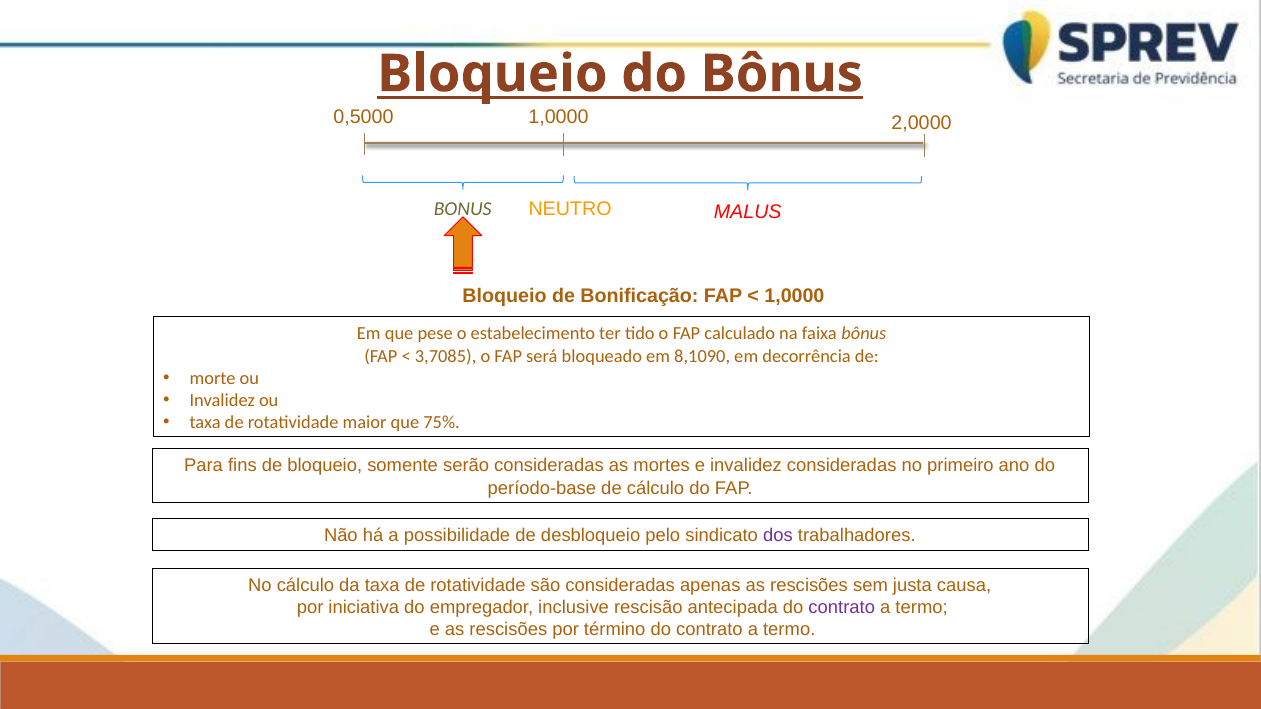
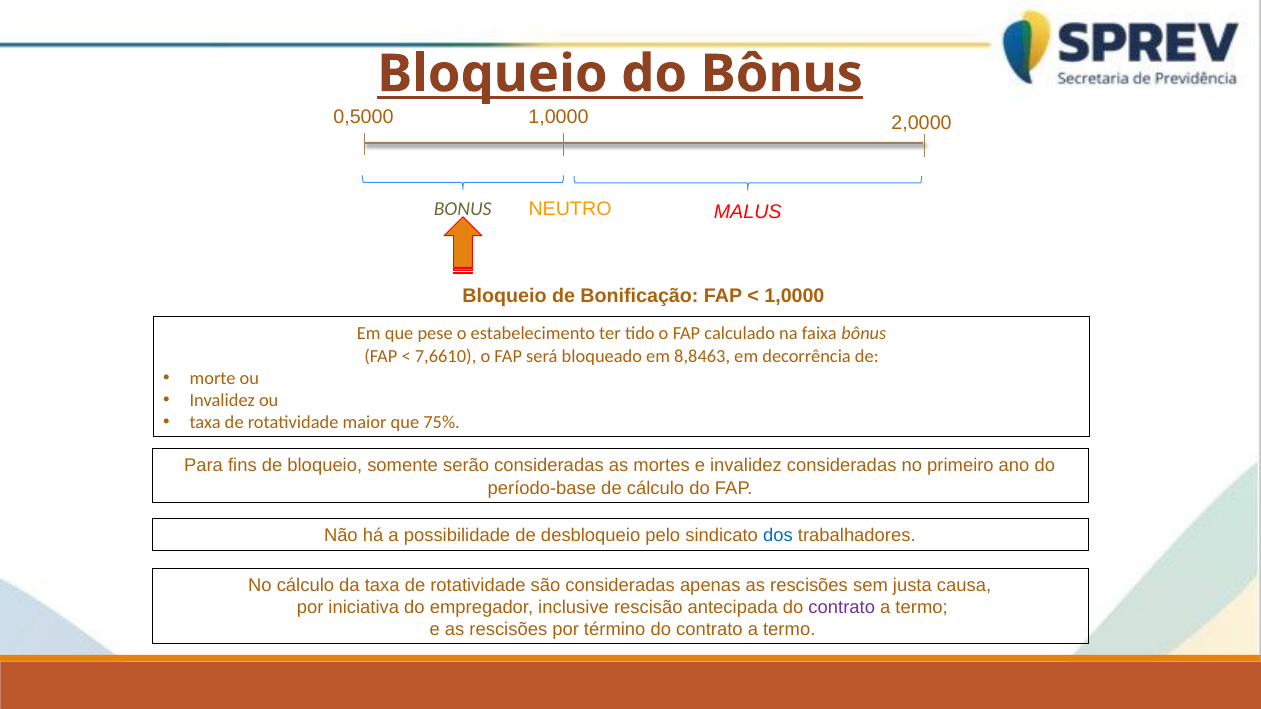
3,7085: 3,7085 -> 7,6610
8,1090: 8,1090 -> 8,8463
dos colour: purple -> blue
